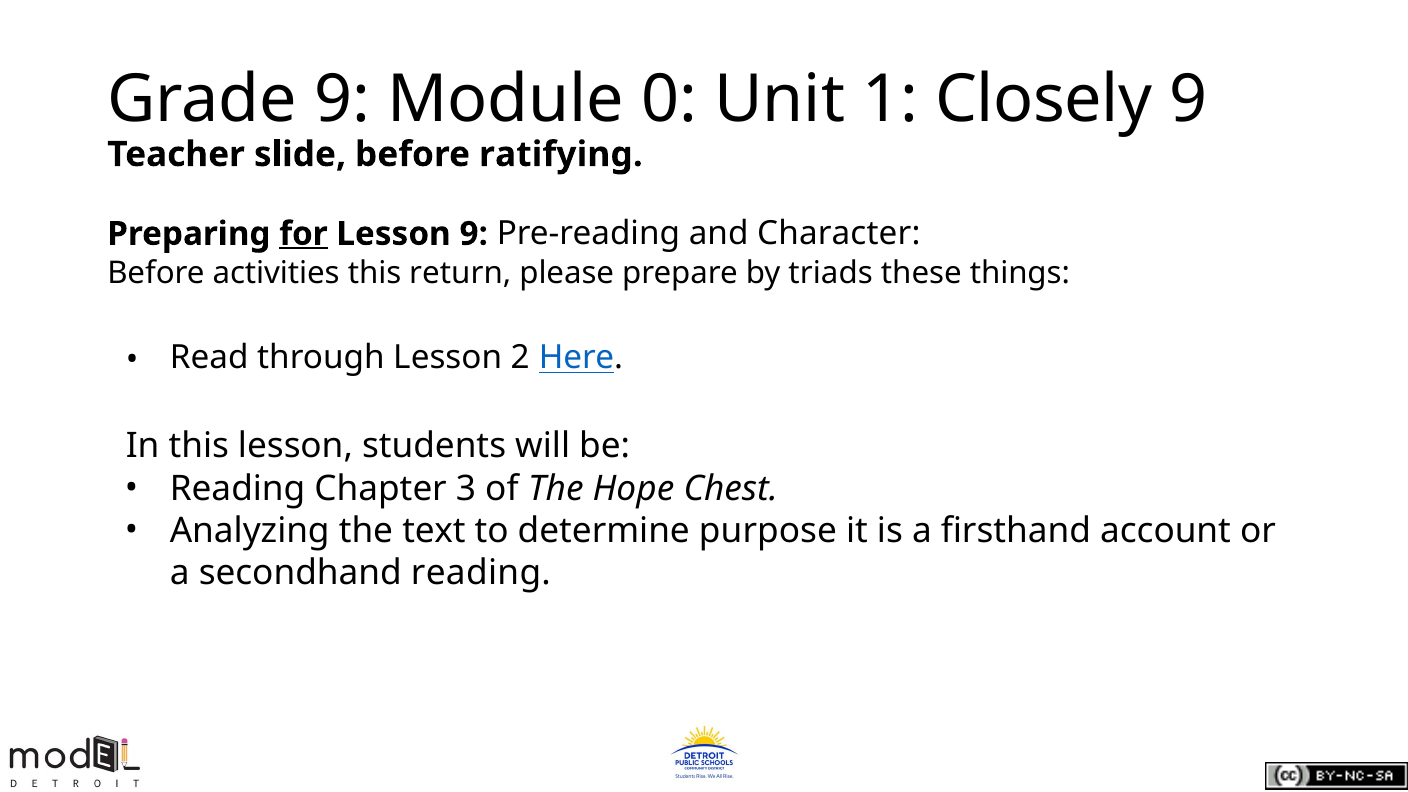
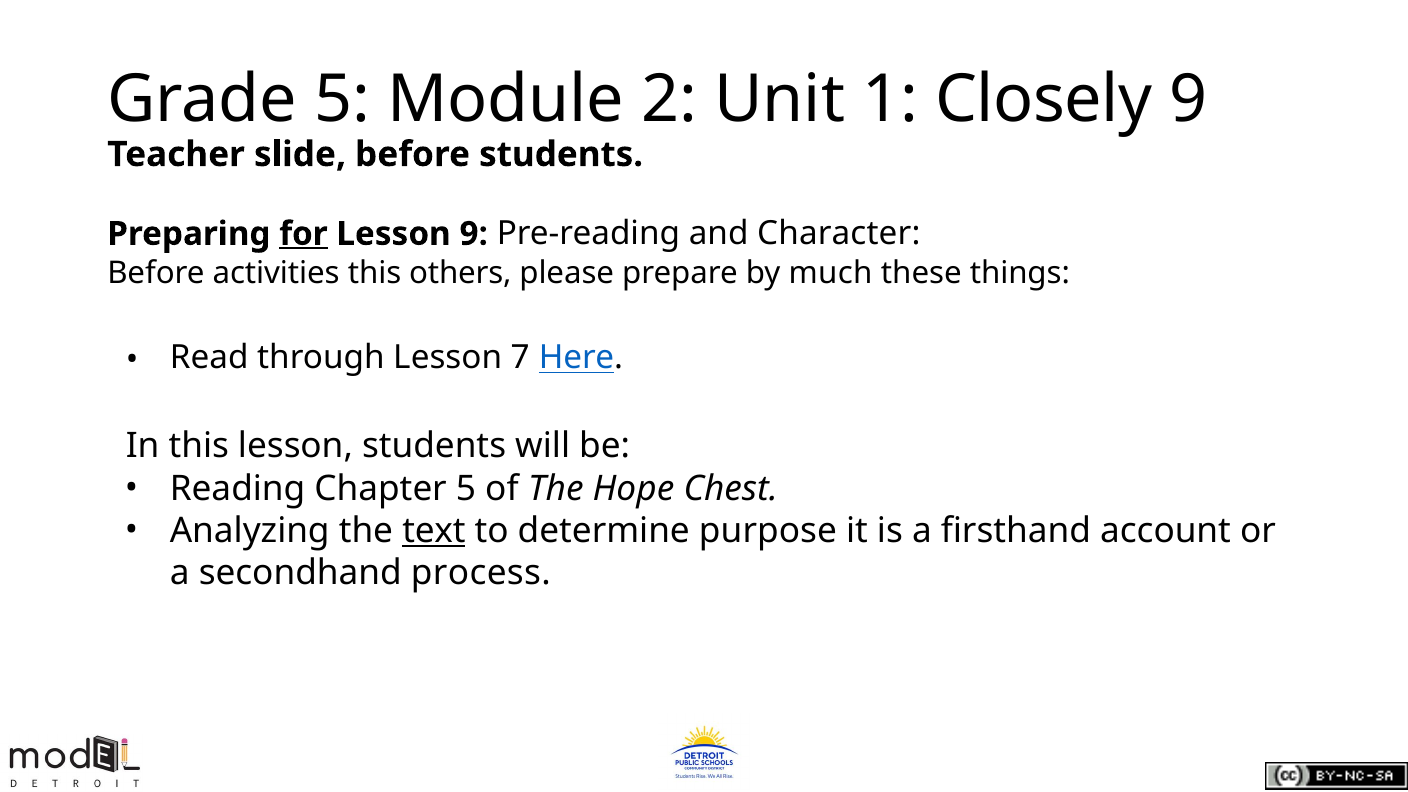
Grade 9: 9 -> 5
0: 0 -> 2
before ratifying: ratifying -> students
return: return -> others
triads: triads -> much
2: 2 -> 7
Chapter 3: 3 -> 5
text underline: none -> present
secondhand reading: reading -> process
